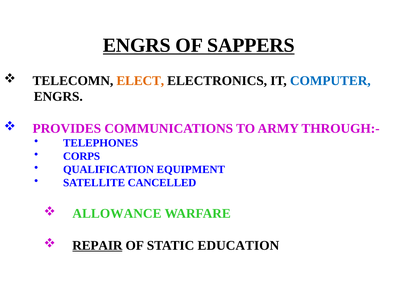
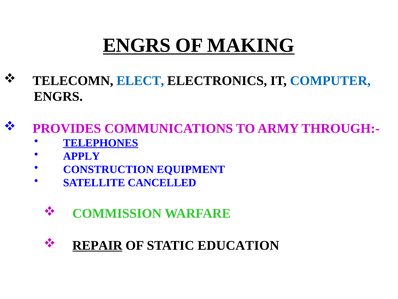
SAPPERS: SAPPERS -> MAKING
ELECT colour: orange -> blue
TELEPHONES underline: none -> present
CORPS: CORPS -> APPLY
QUALIFICATION: QUALIFICATION -> CONSTRUCTION
ALLOWANCE: ALLOWANCE -> COMMISSION
